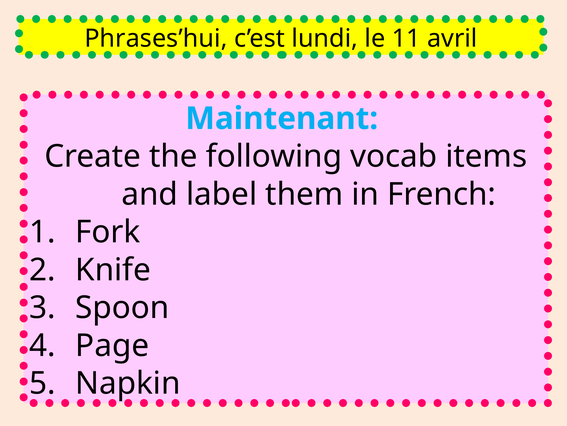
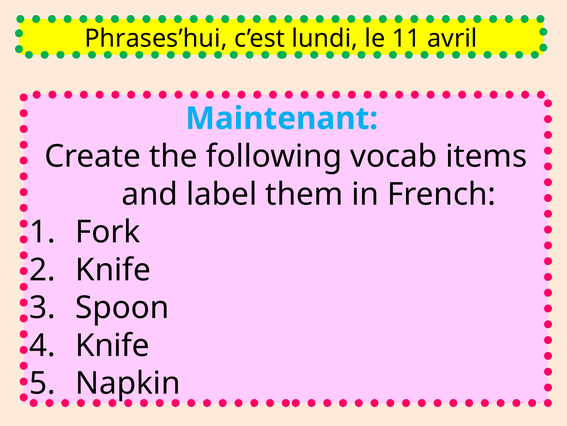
Page at (112, 345): Page -> Knife
